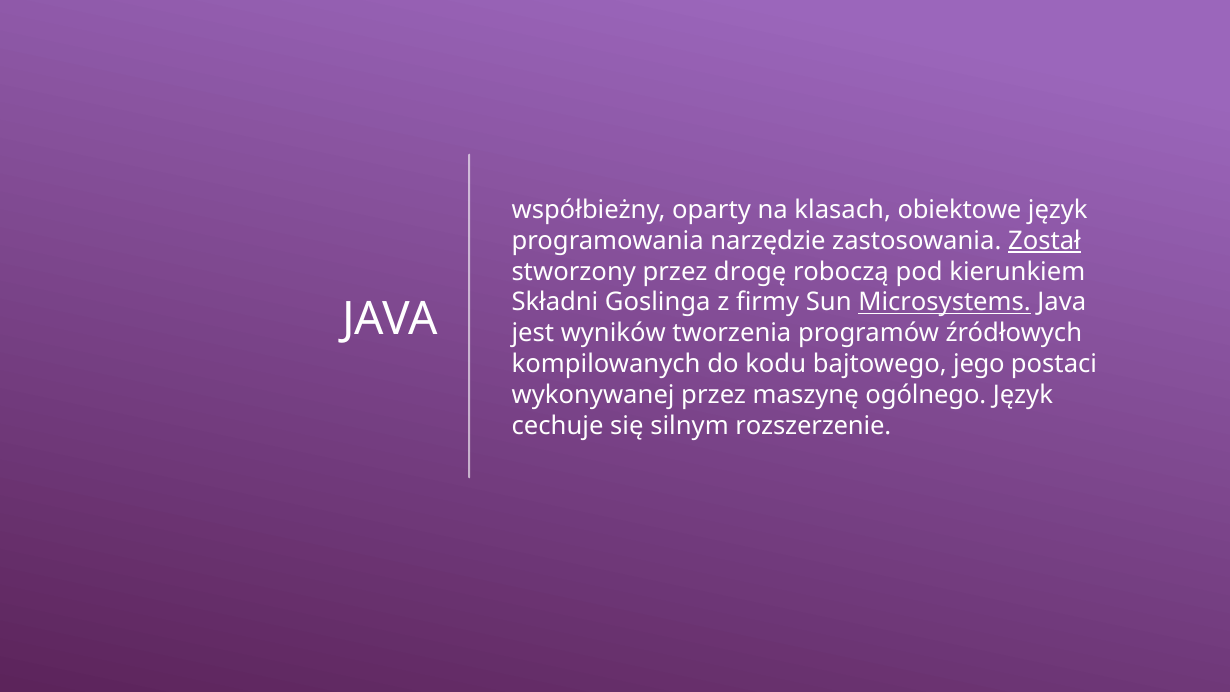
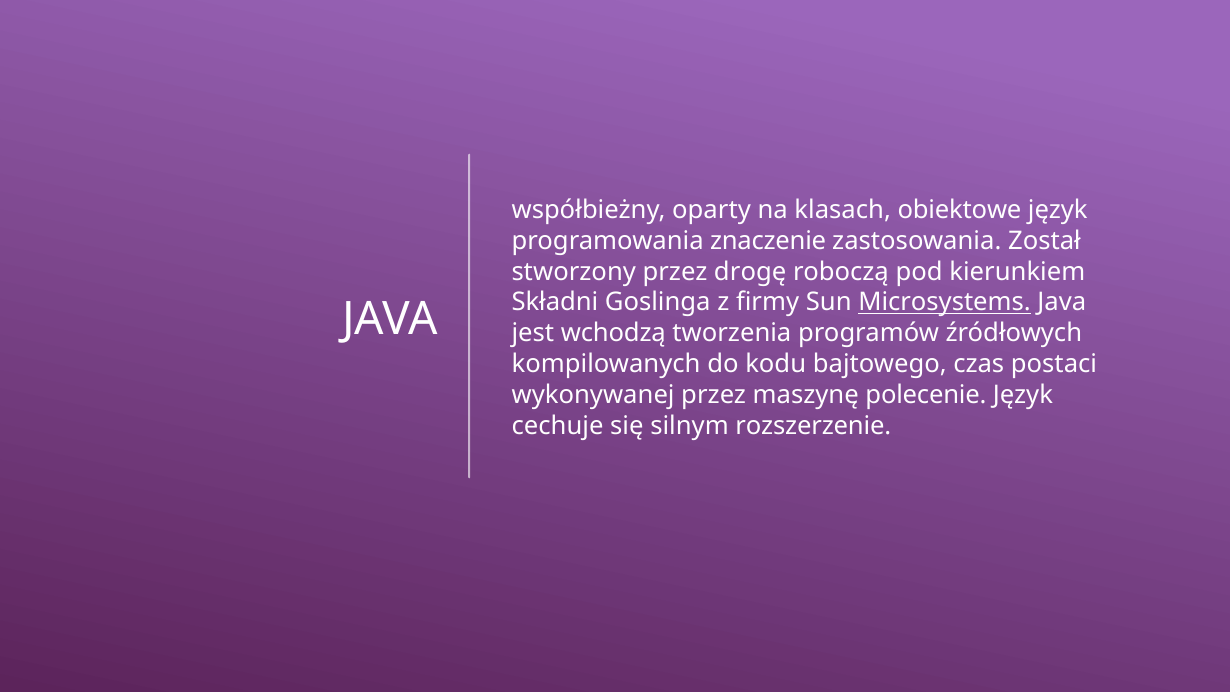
narzędzie: narzędzie -> znaczenie
Został underline: present -> none
wyników: wyników -> wchodzą
jego: jego -> czas
ogólnego: ogólnego -> polecenie
